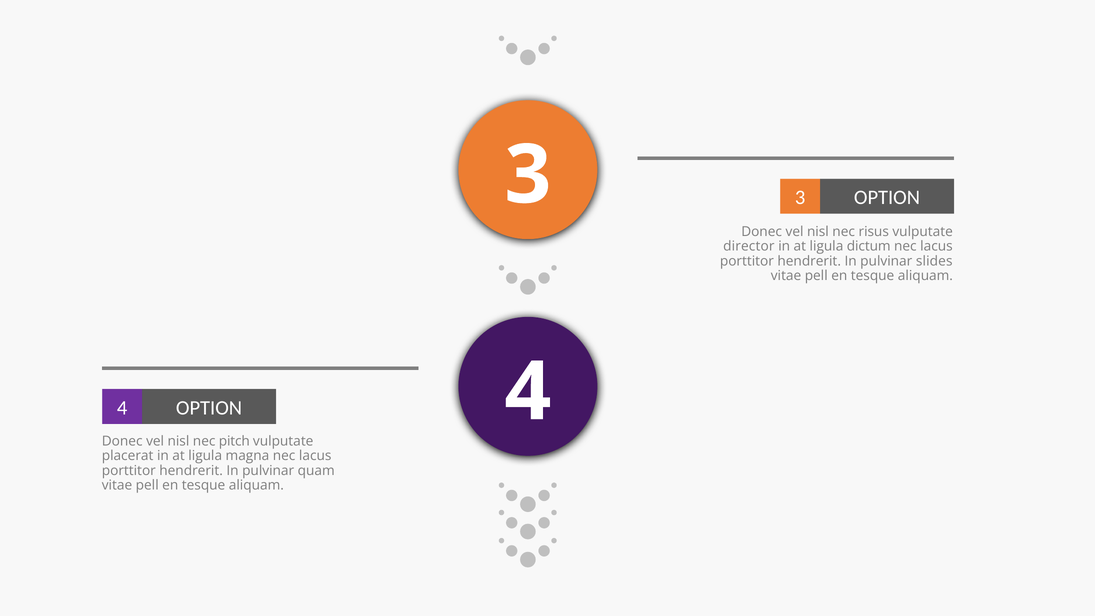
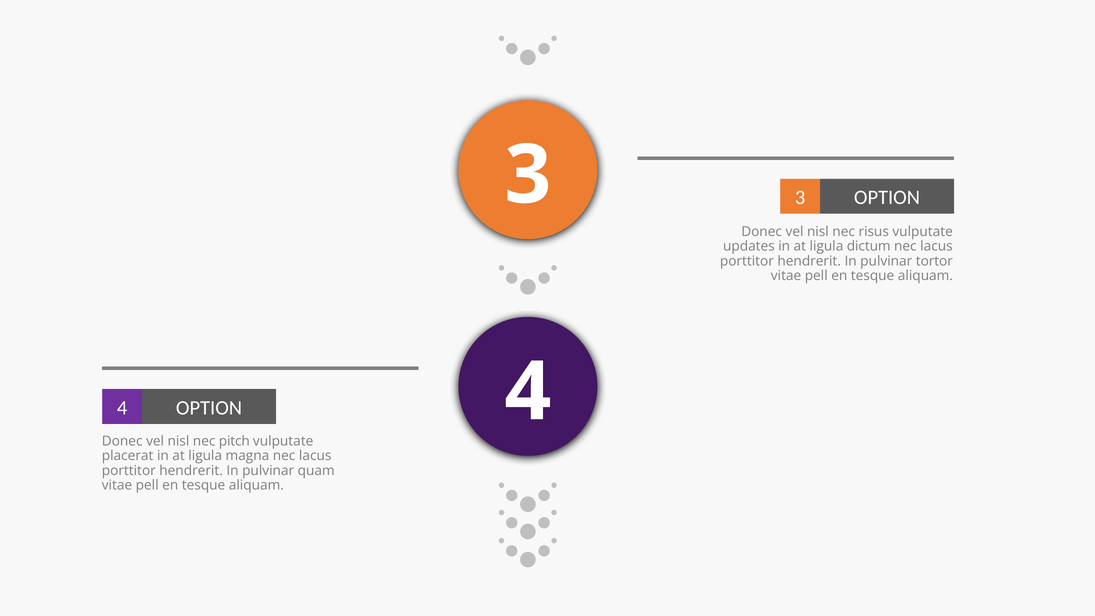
director: director -> updates
slides: slides -> tortor
